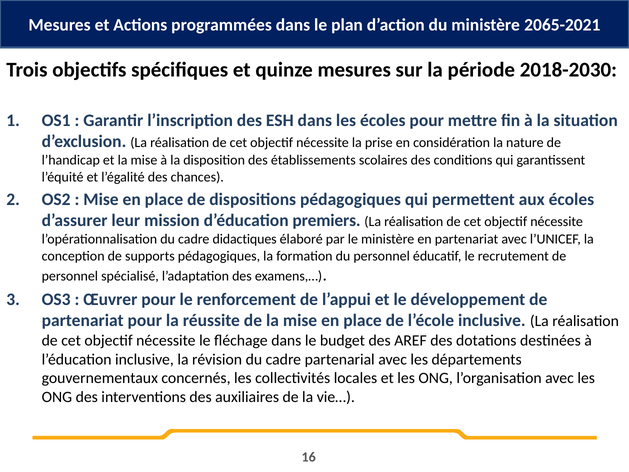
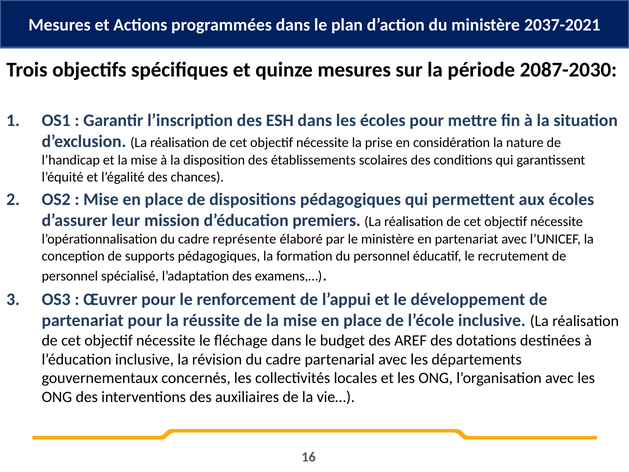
2065-2021: 2065-2021 -> 2037-2021
2018-2030: 2018-2030 -> 2087-2030
didactiques: didactiques -> représente
